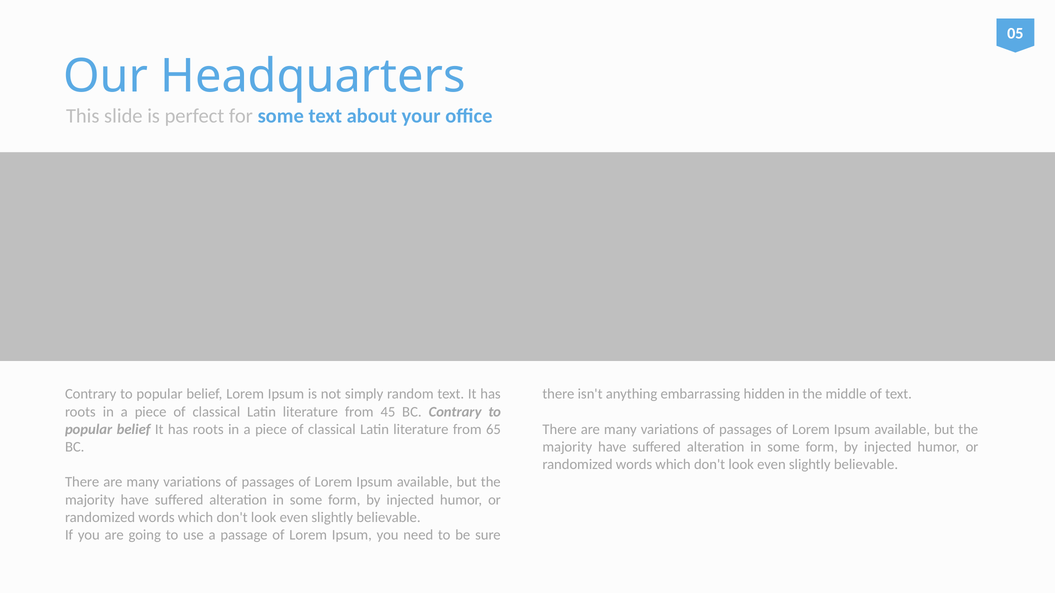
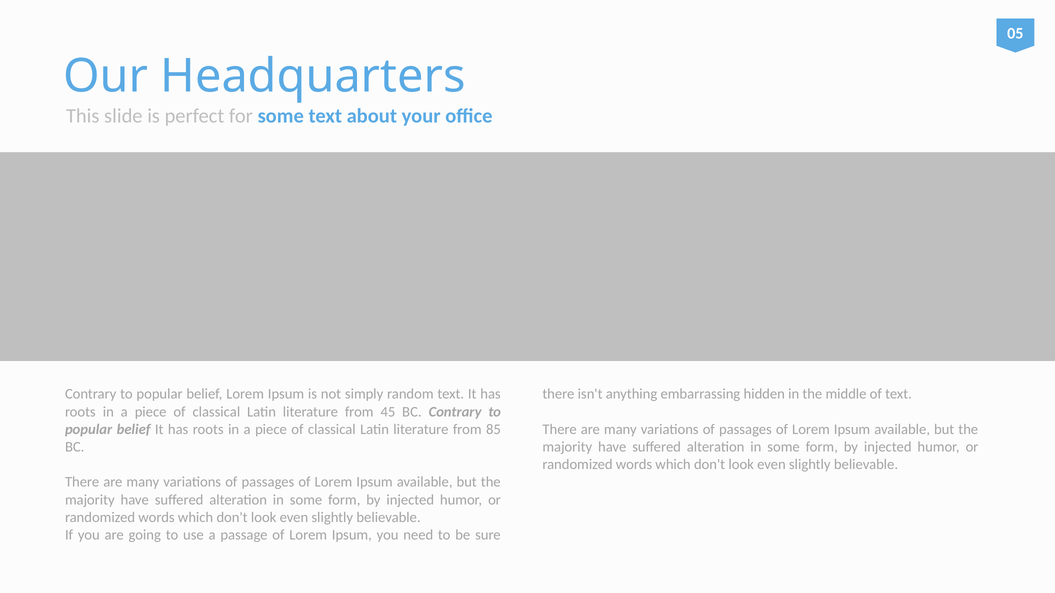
65: 65 -> 85
